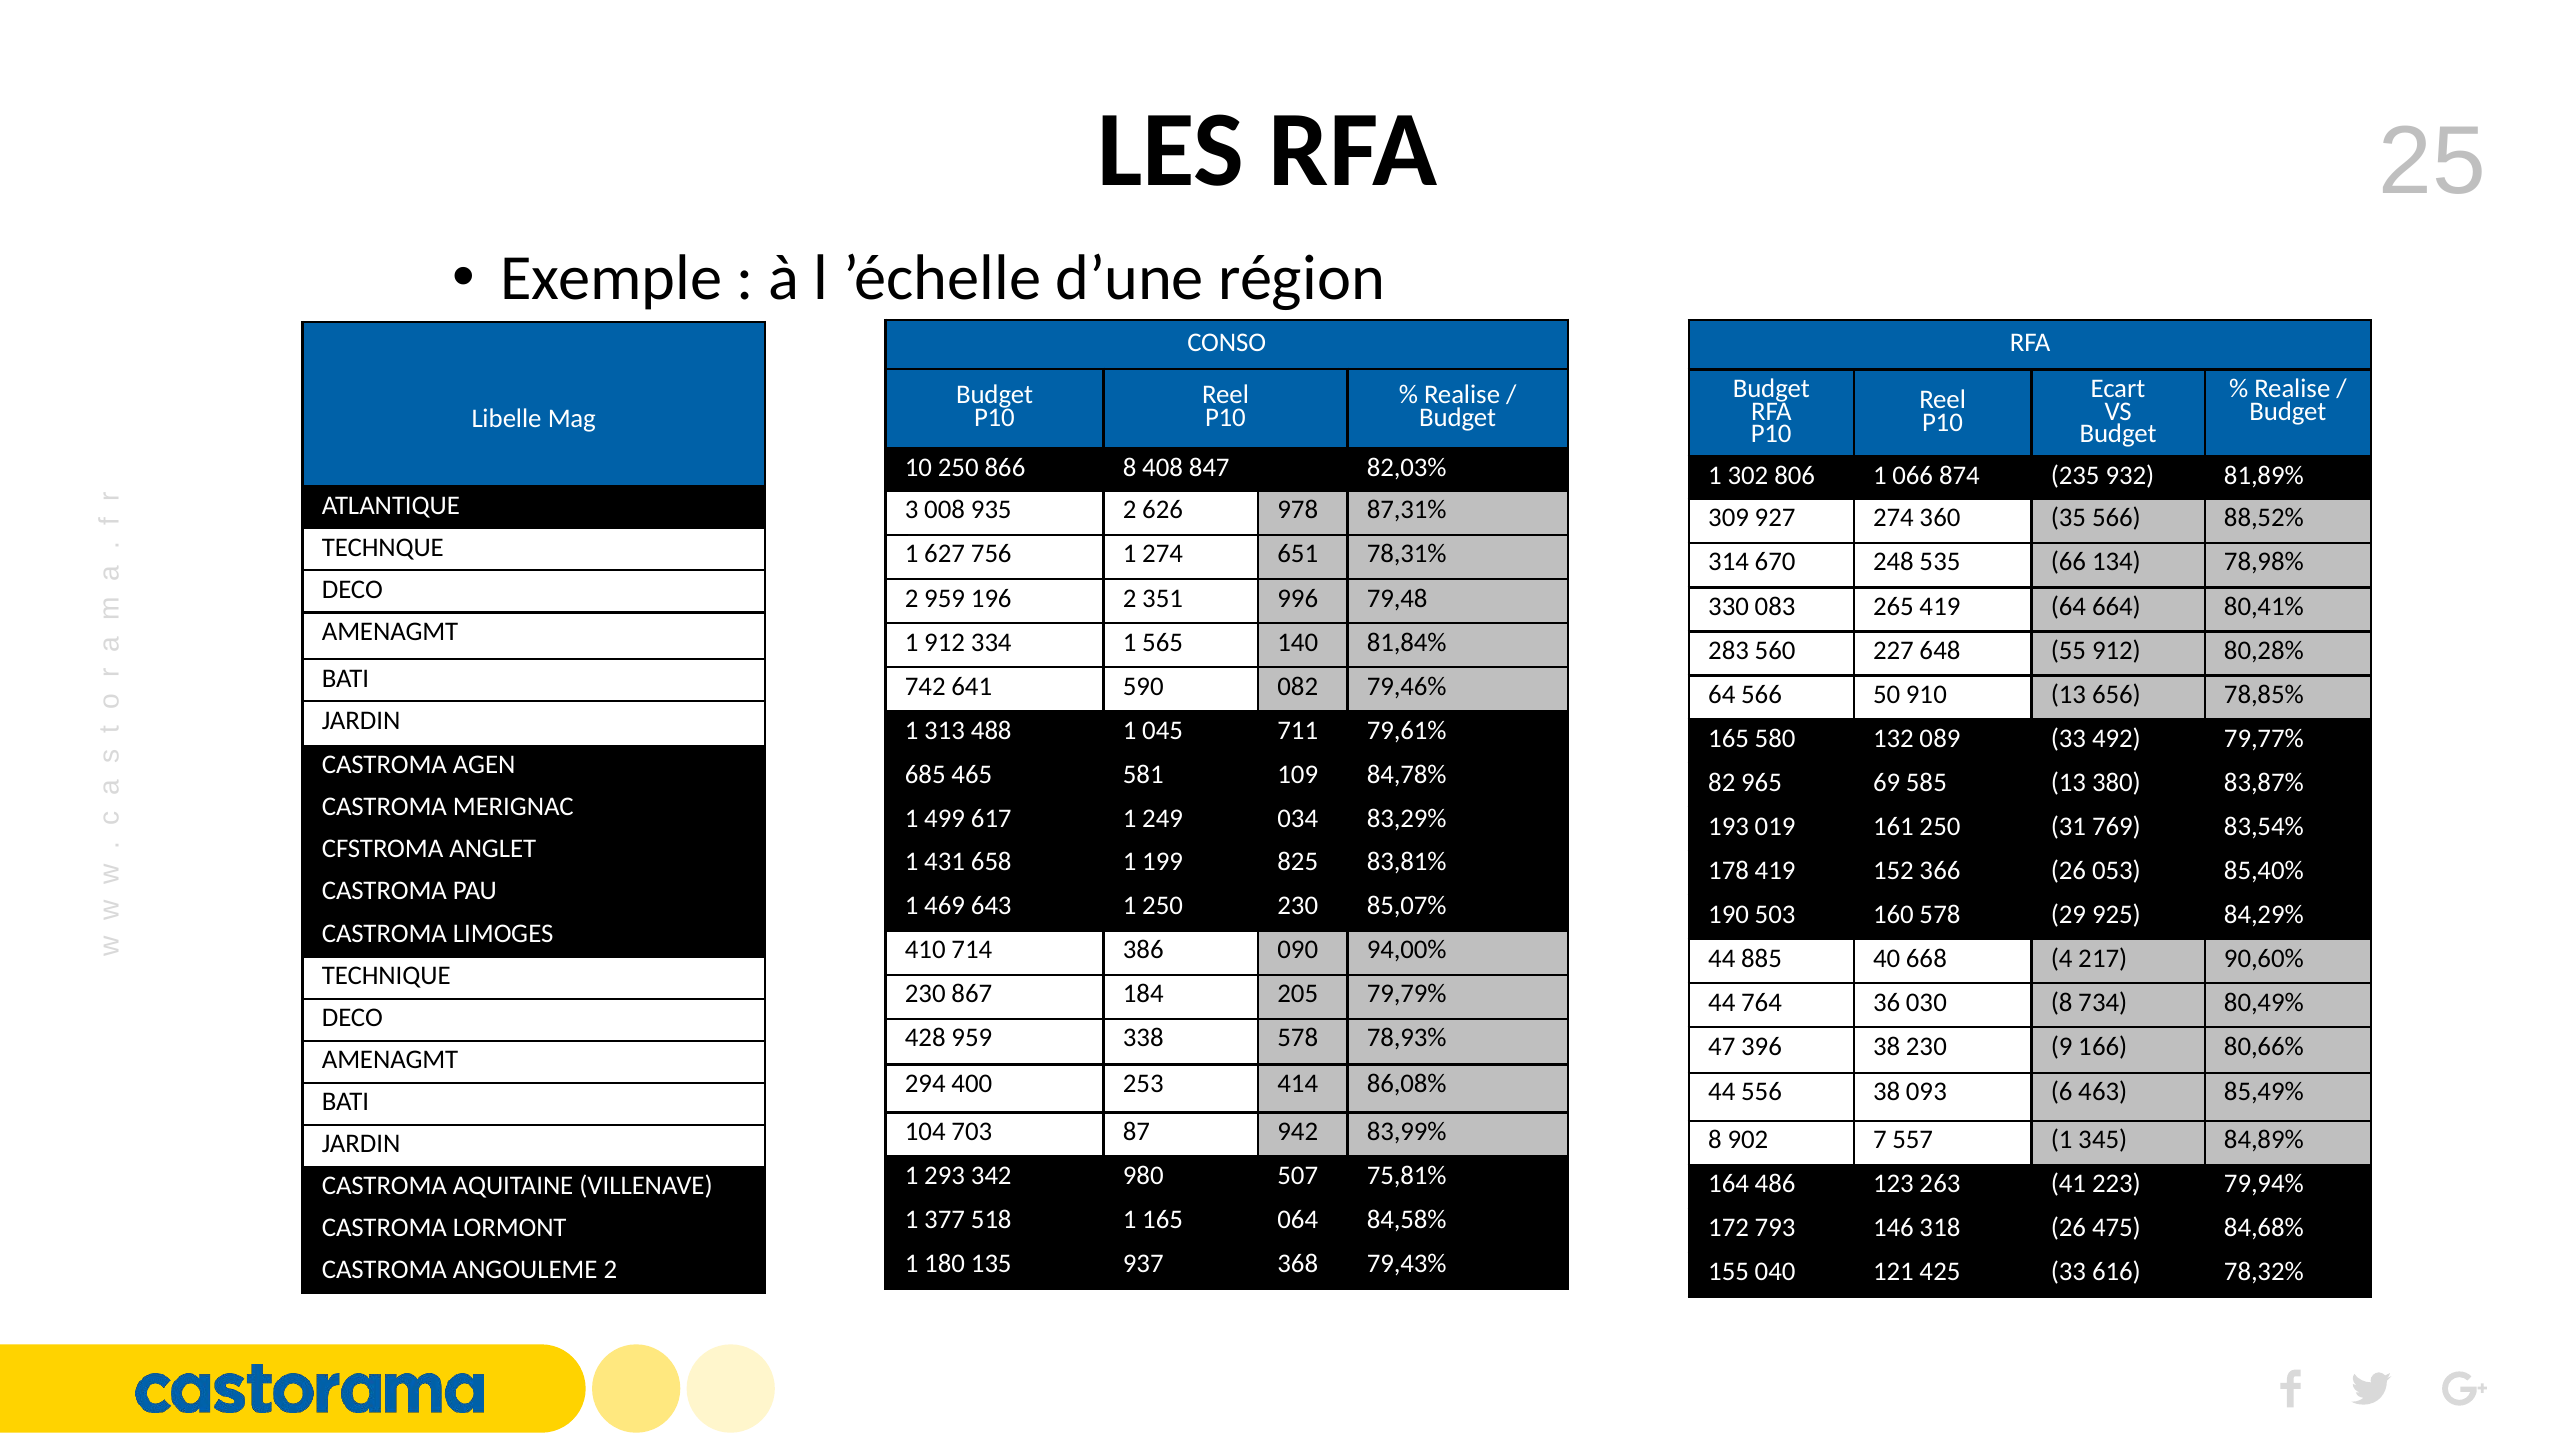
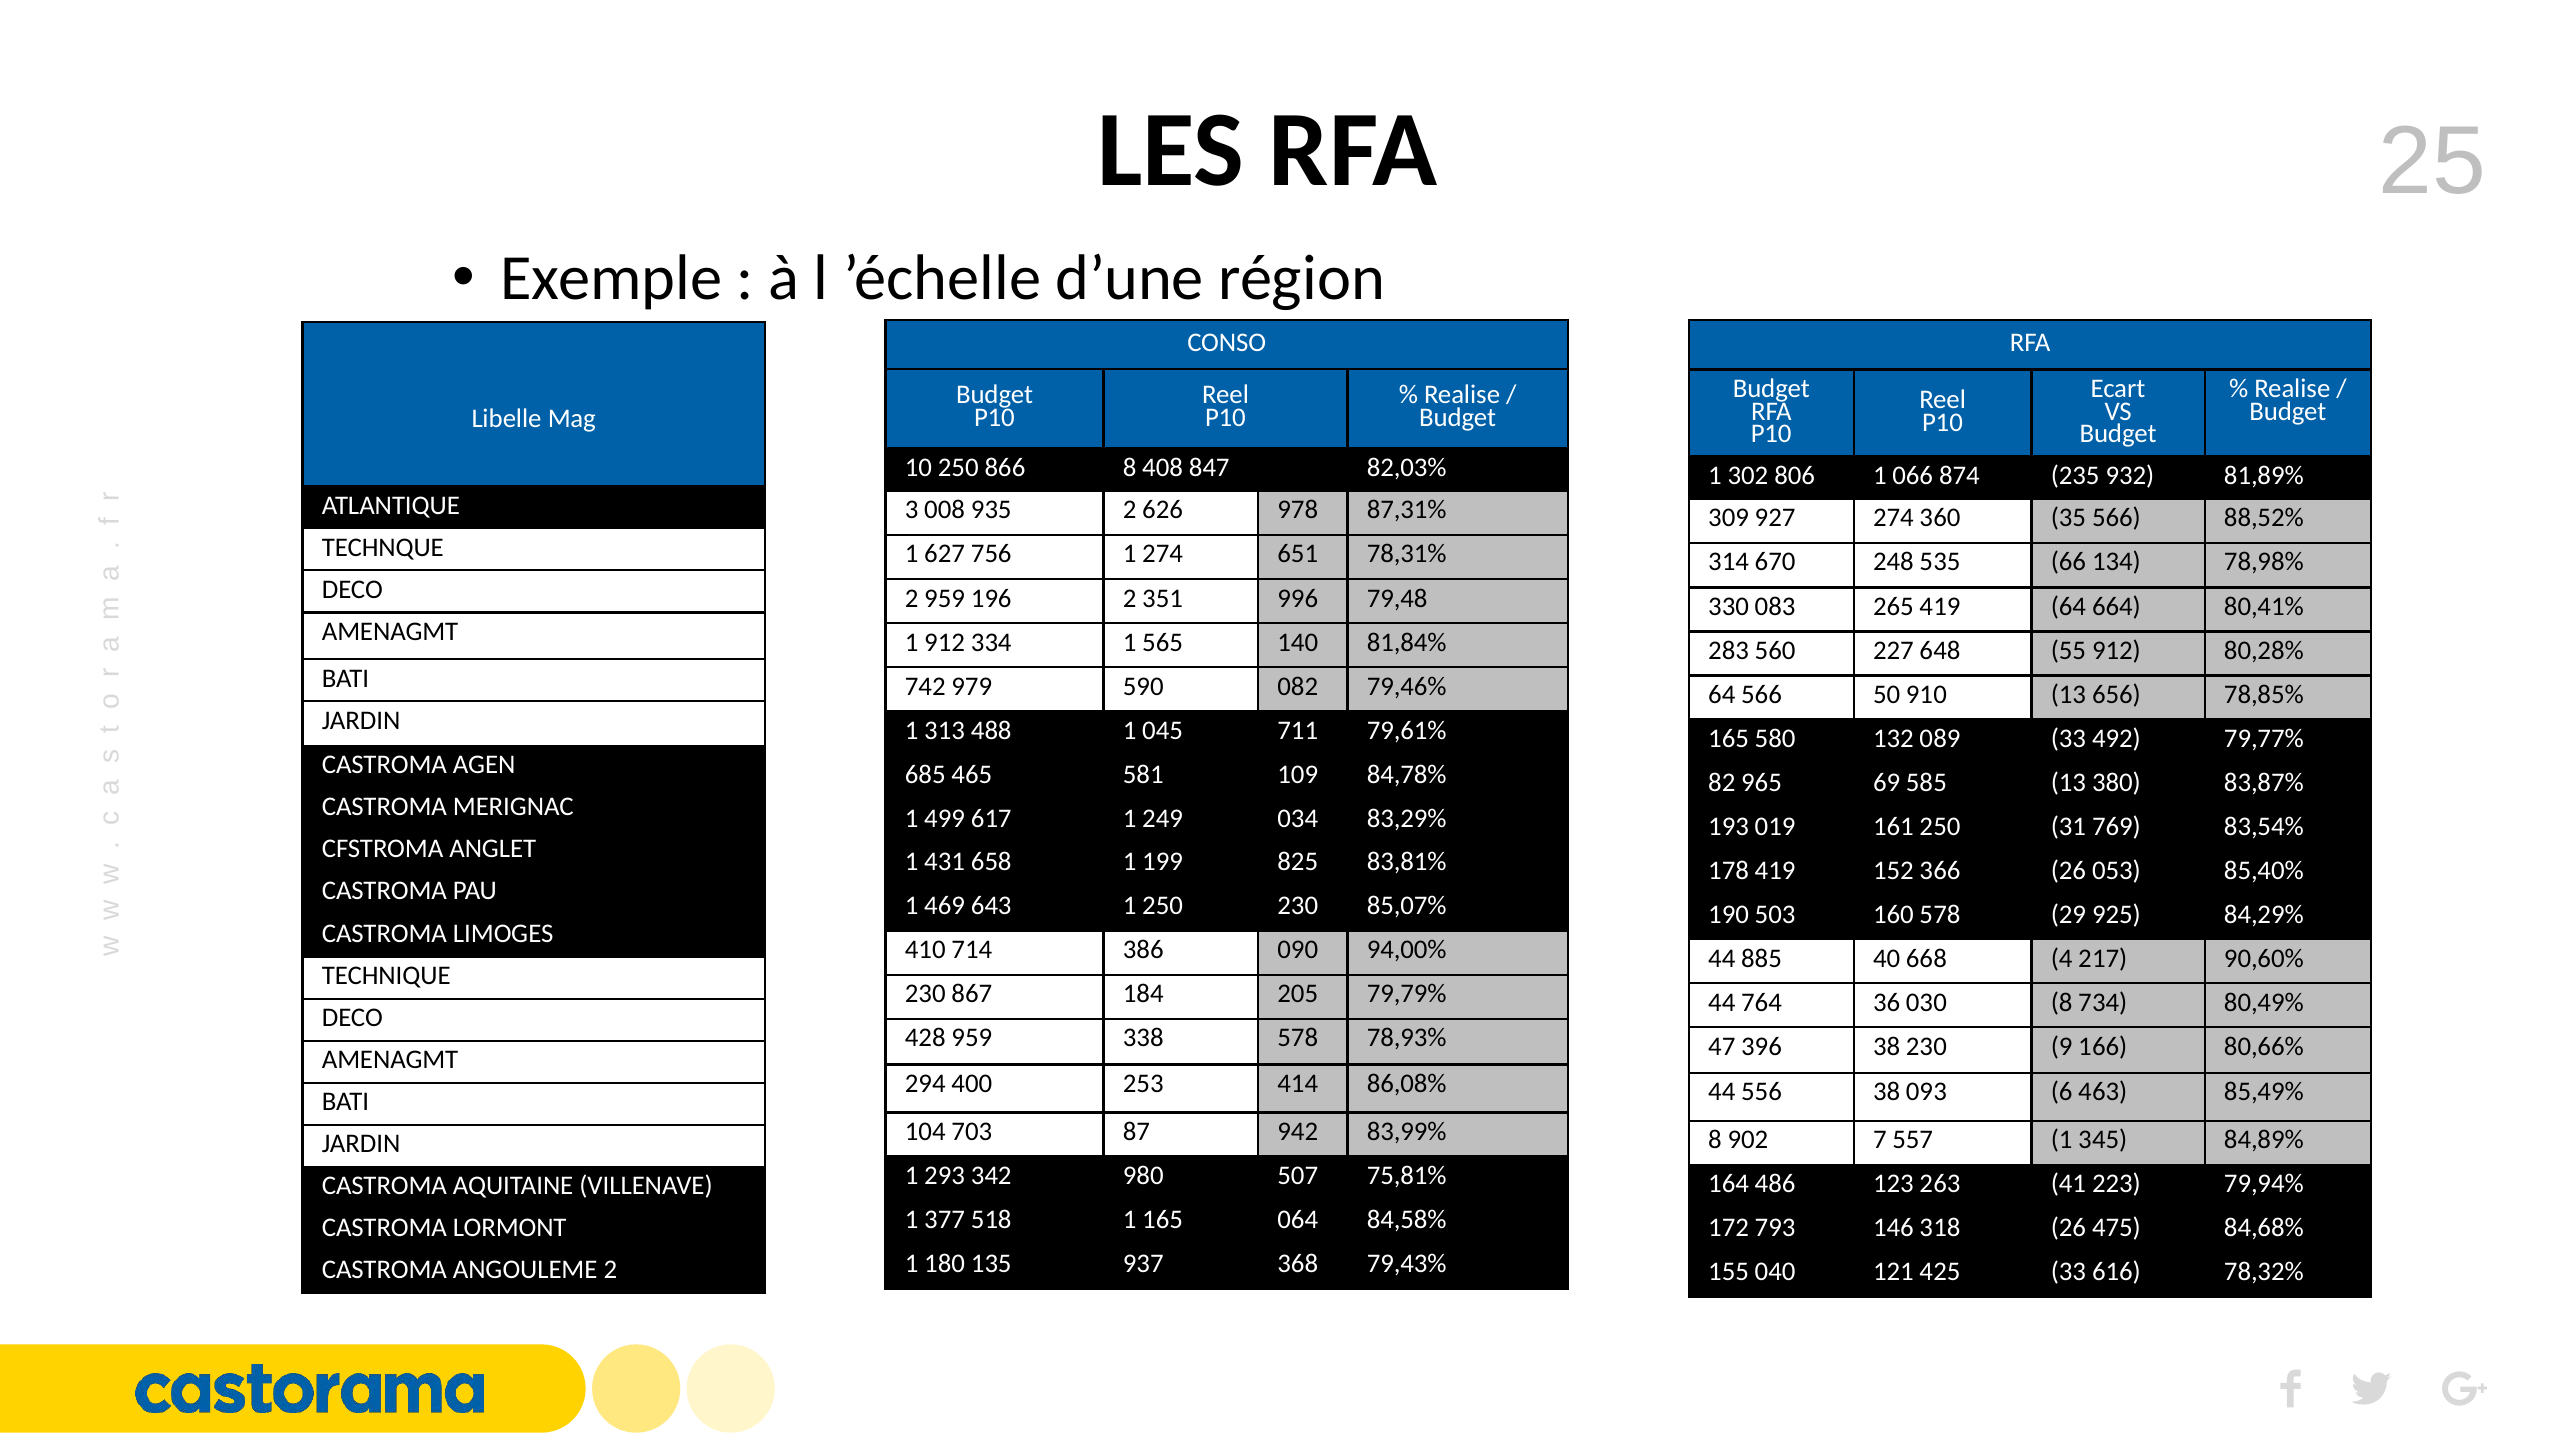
641: 641 -> 979
